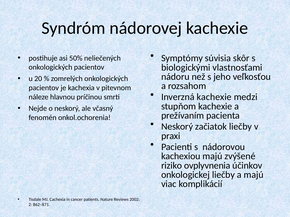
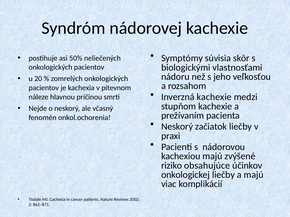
ovplyvnenia: ovplyvnenia -> obsahujúce
